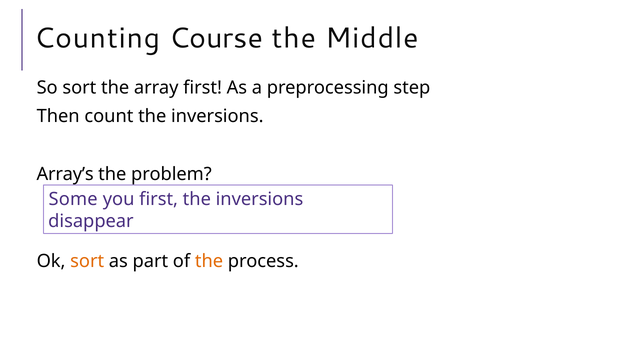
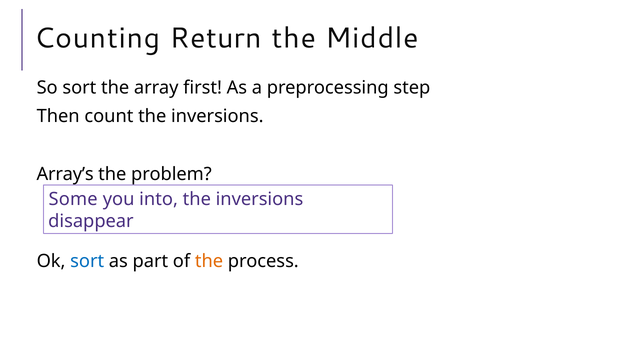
Course: Course -> Return
you first: first -> into
sort at (87, 261) colour: orange -> blue
